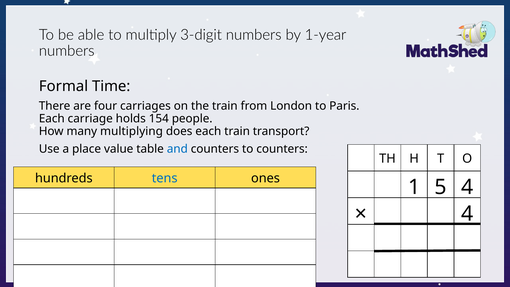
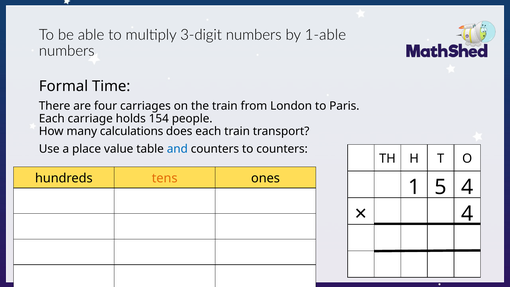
1-year: 1-year -> 1-able
multiplying: multiplying -> calculations
tens colour: blue -> orange
